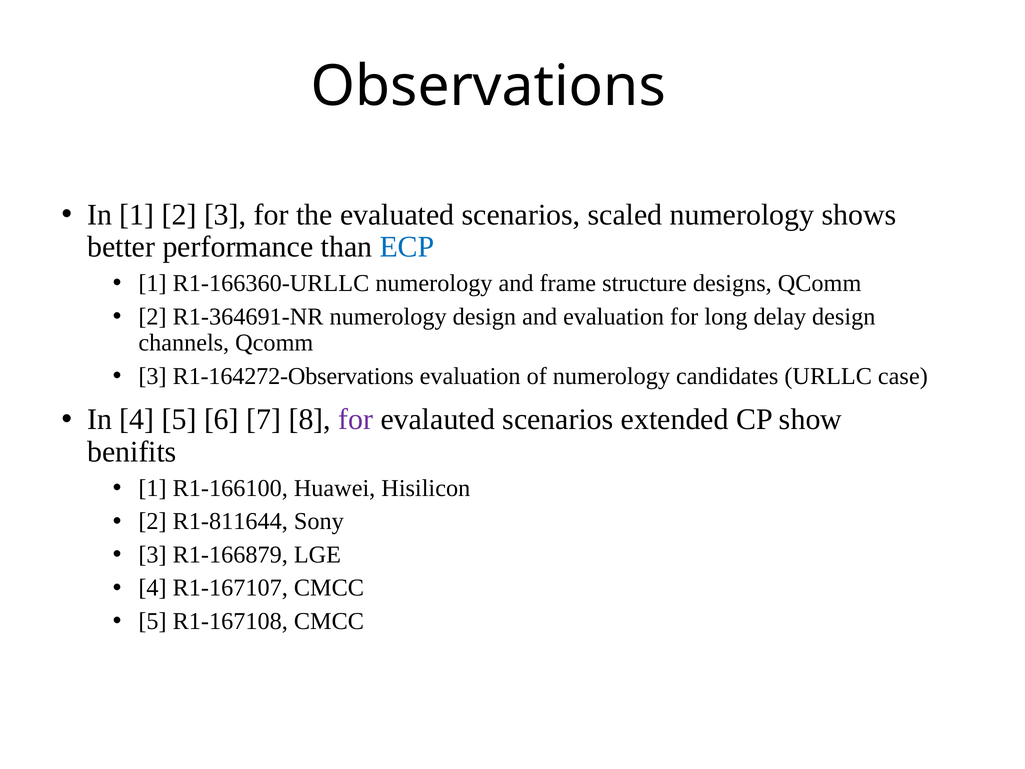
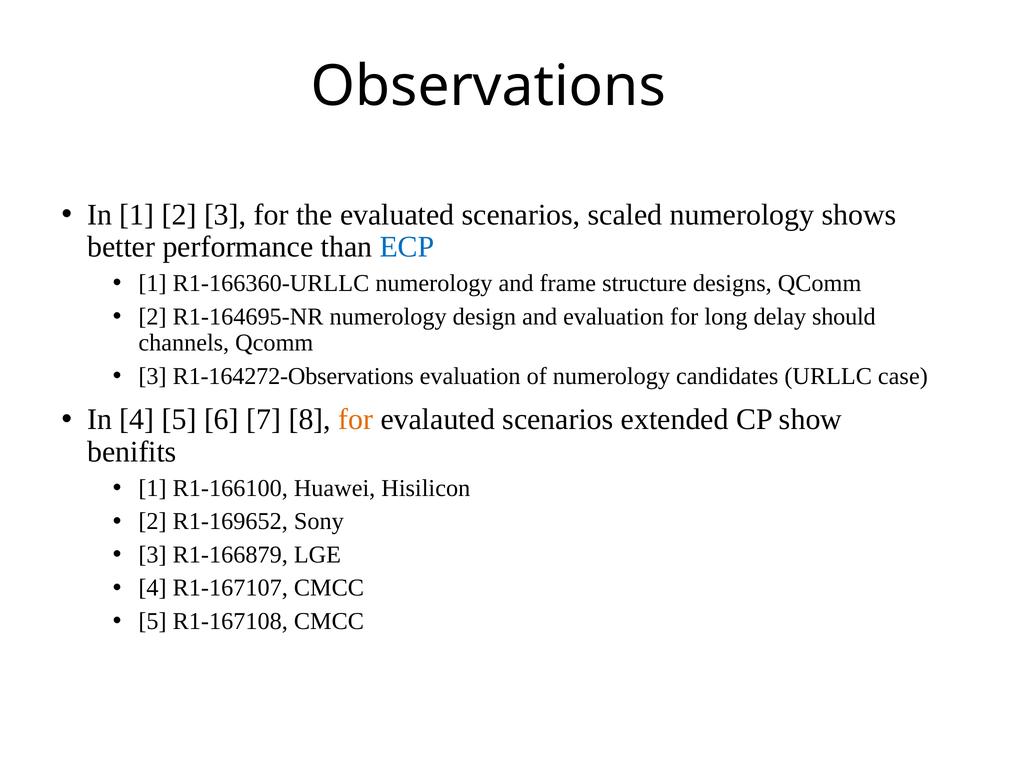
R1-364691-NR: R1-364691-NR -> R1-164695-NR
delay design: design -> should
for at (356, 419) colour: purple -> orange
R1-811644: R1-811644 -> R1-169652
